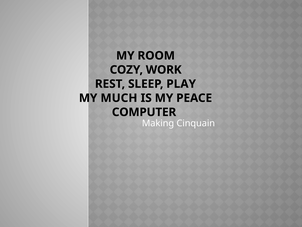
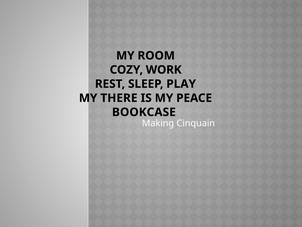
MUCH: MUCH -> THERE
COMPUTER: COMPUTER -> BOOKCASE
